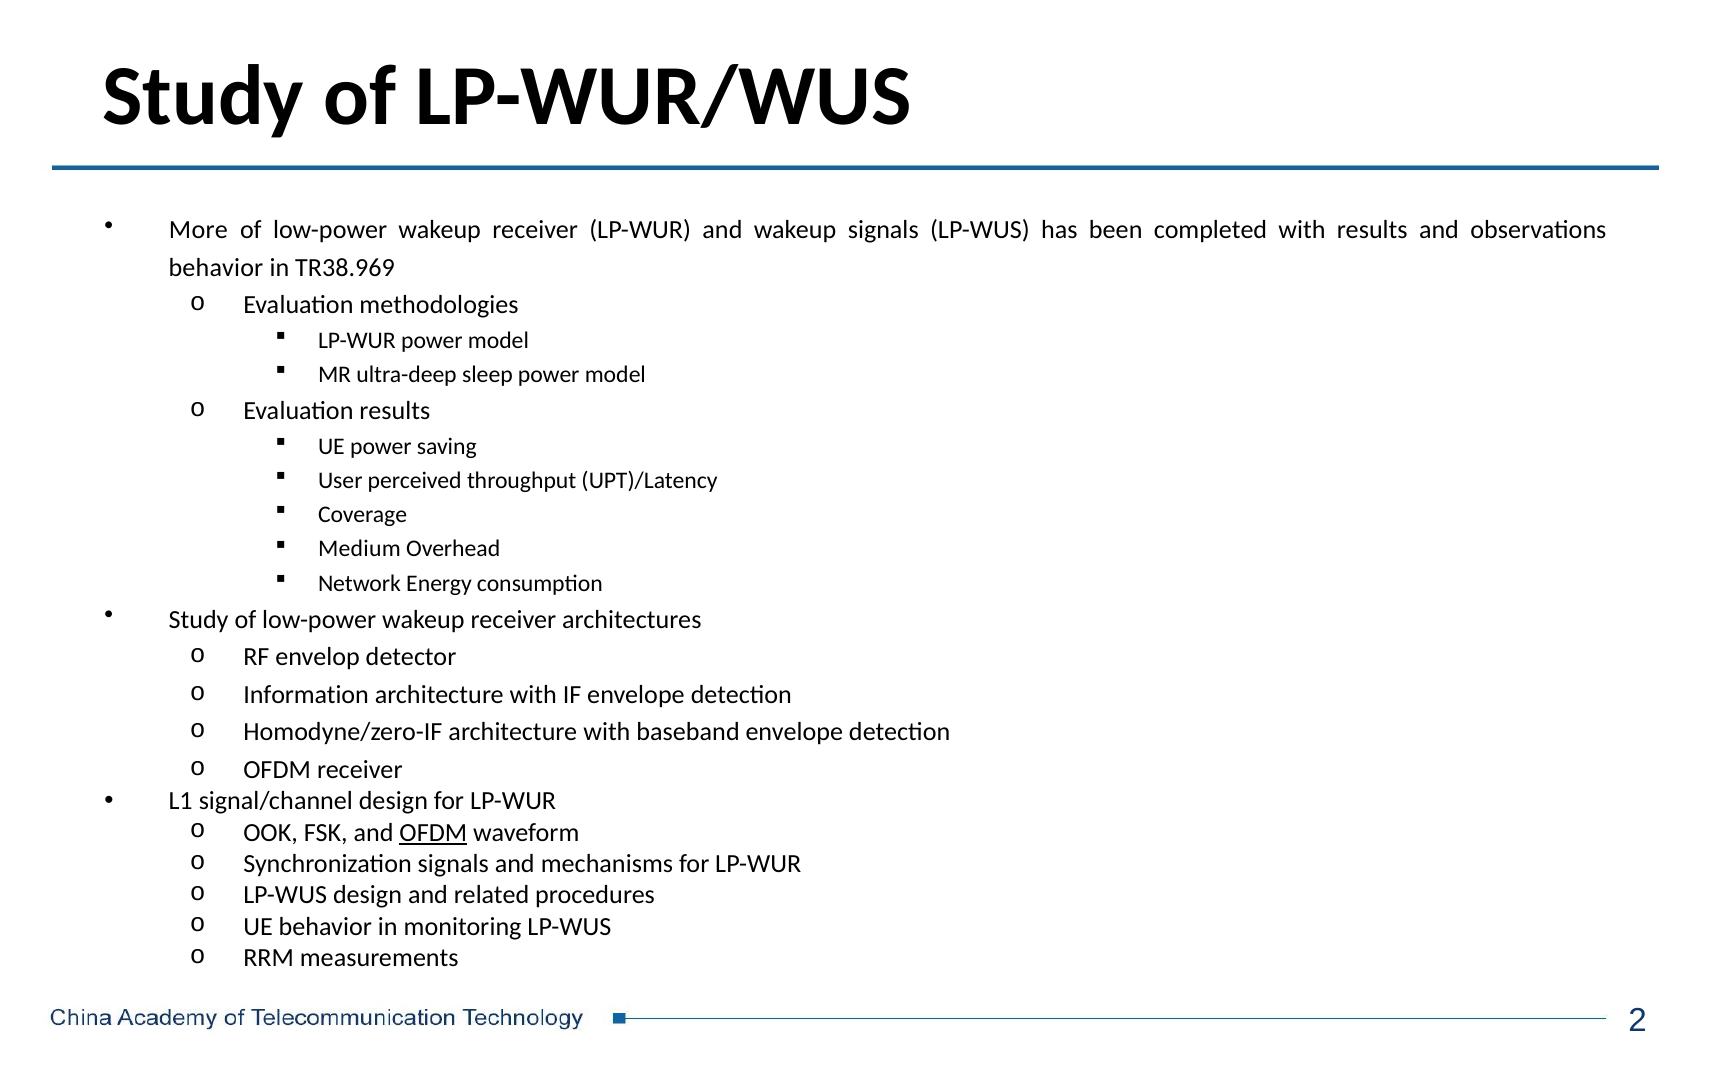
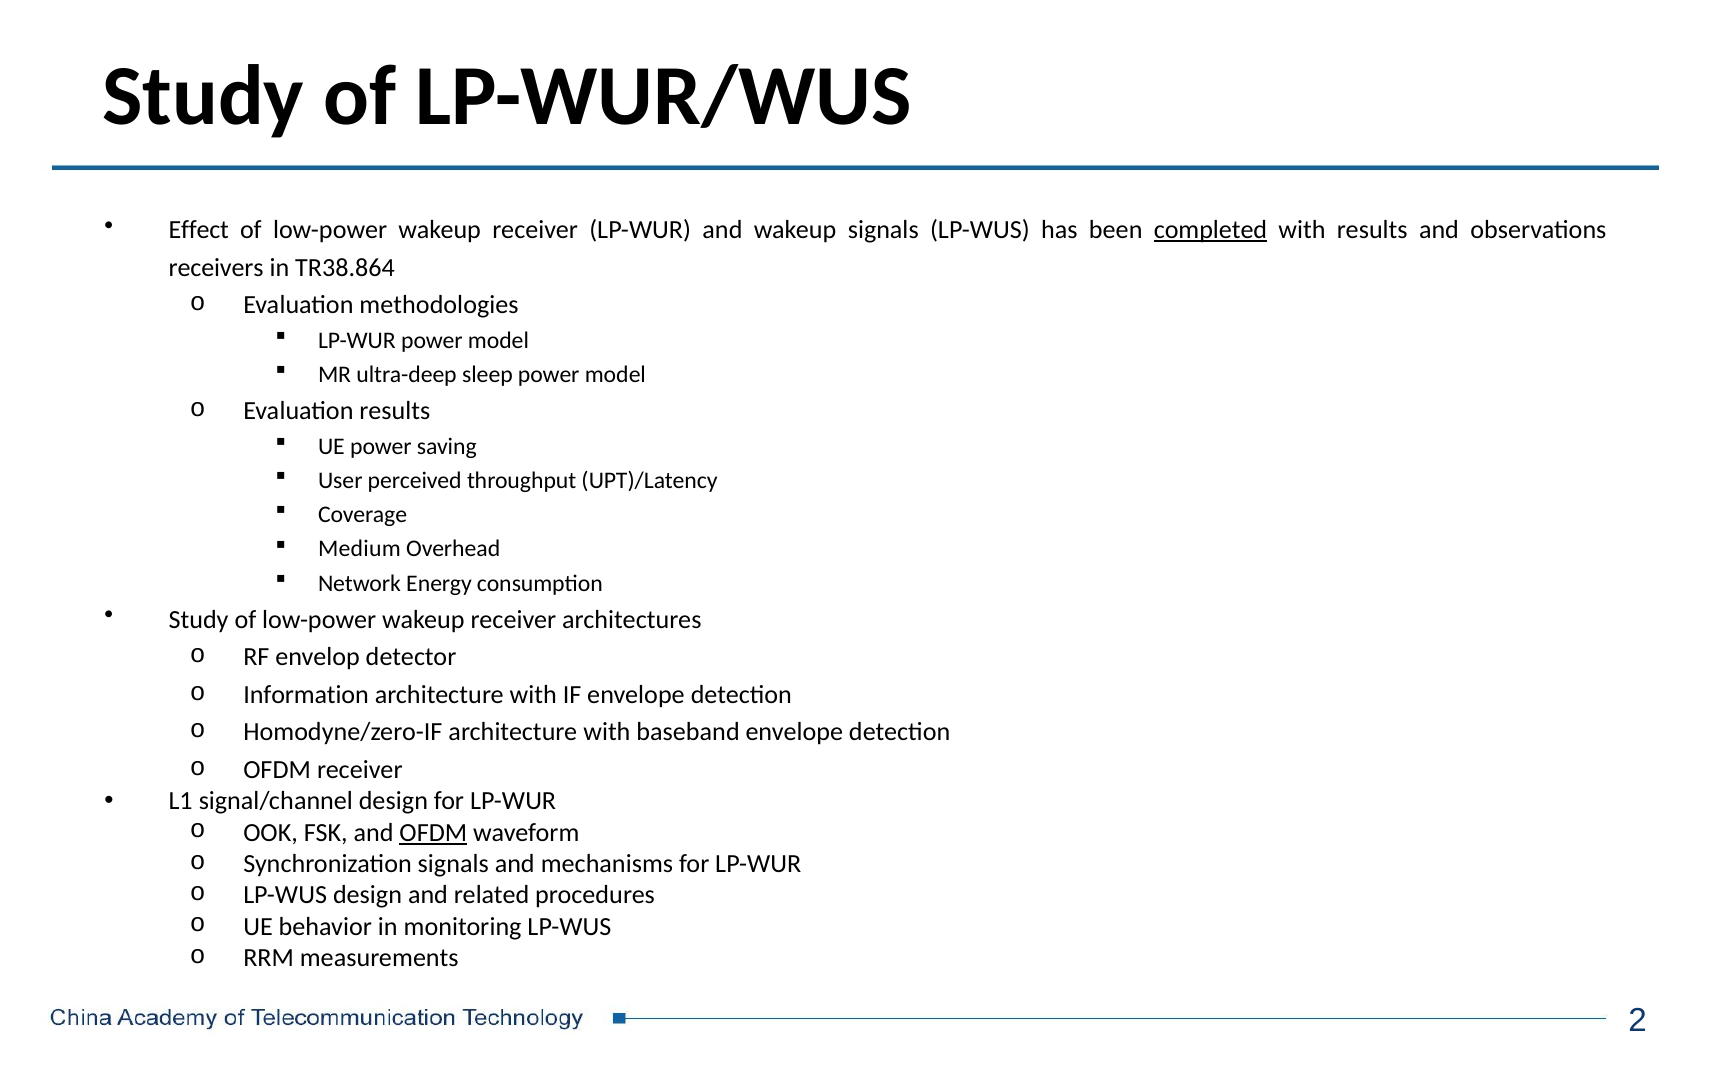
More: More -> Effect
completed underline: none -> present
behavior at (216, 268): behavior -> receivers
TR38.969: TR38.969 -> TR38.864
